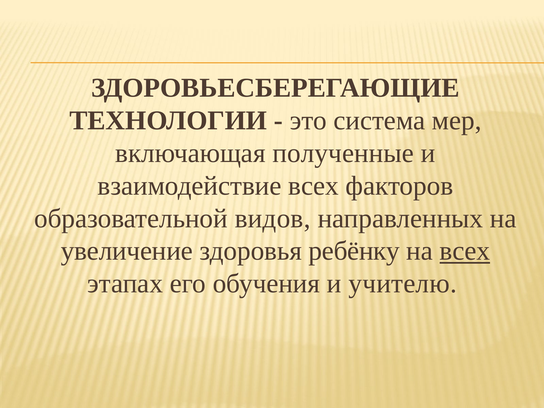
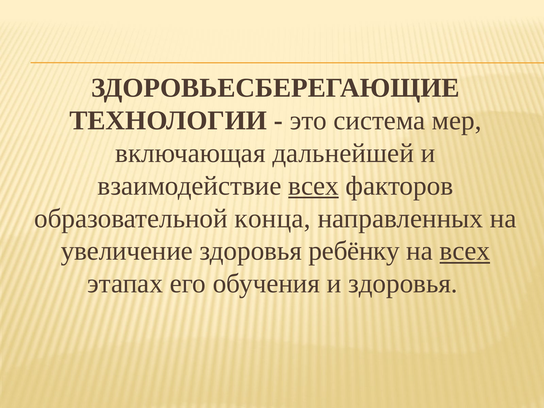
полученные: полученные -> дальнейшей
всех at (314, 186) underline: none -> present
видов: видов -> конца
и учителю: учителю -> здоровья
